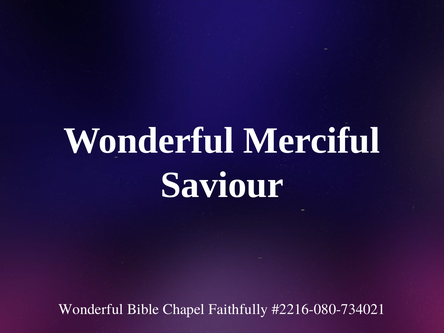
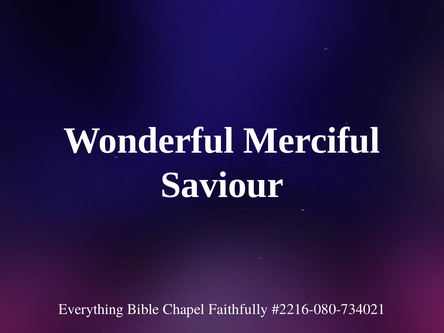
Wonderful at (91, 309): Wonderful -> Everything
